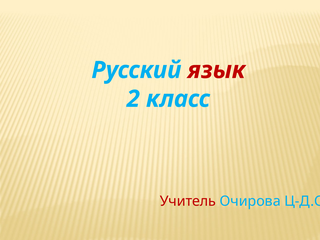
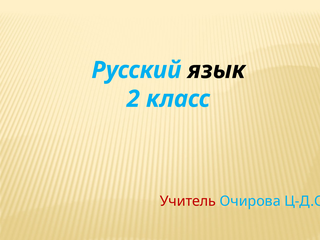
язык colour: red -> black
